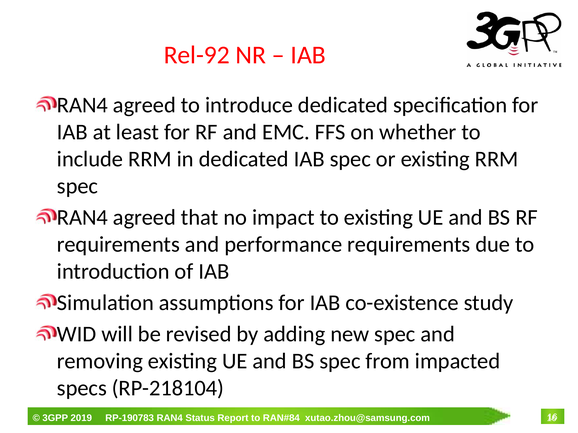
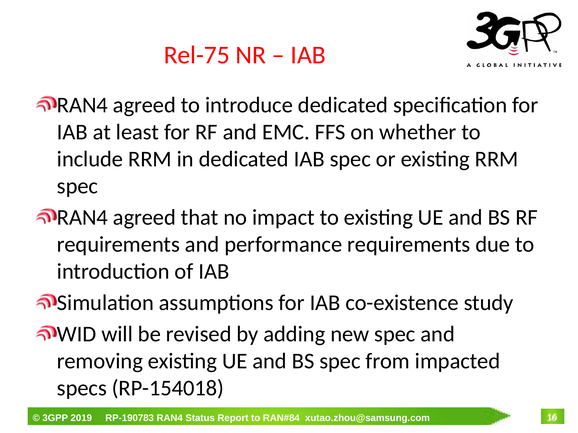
Rel-92: Rel-92 -> Rel-75
RP-218104: RP-218104 -> RP-154018
